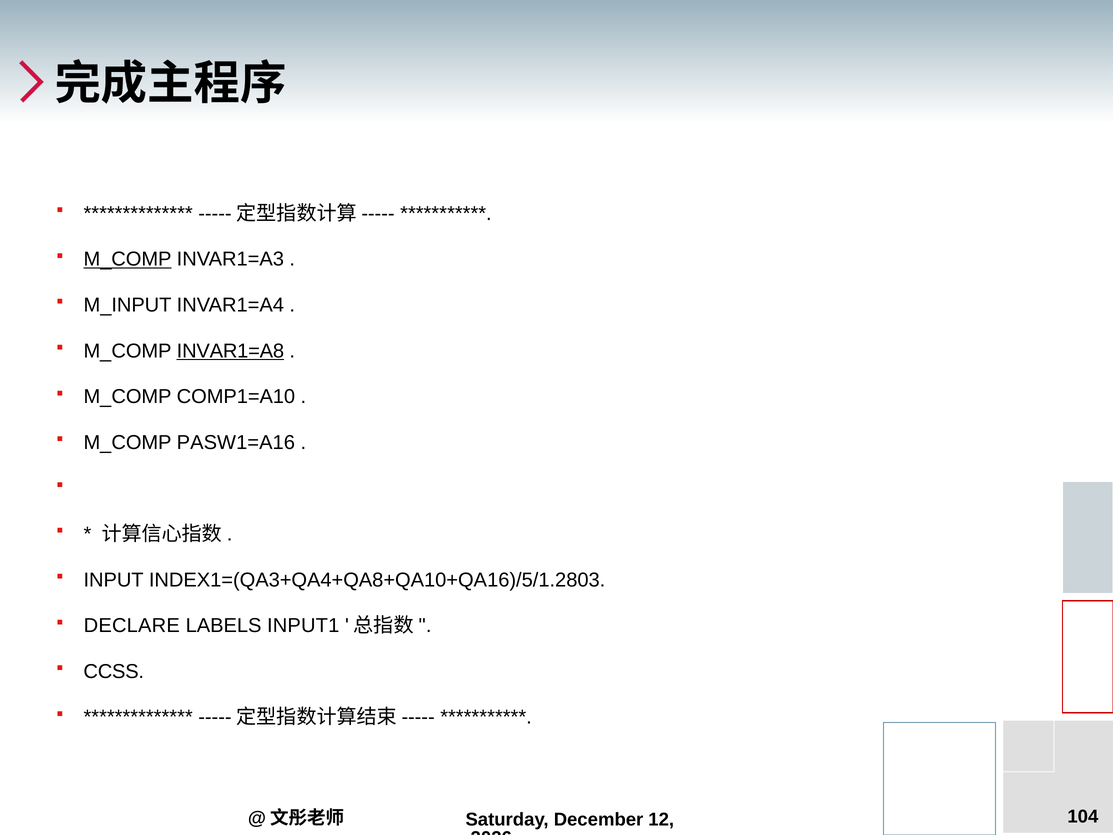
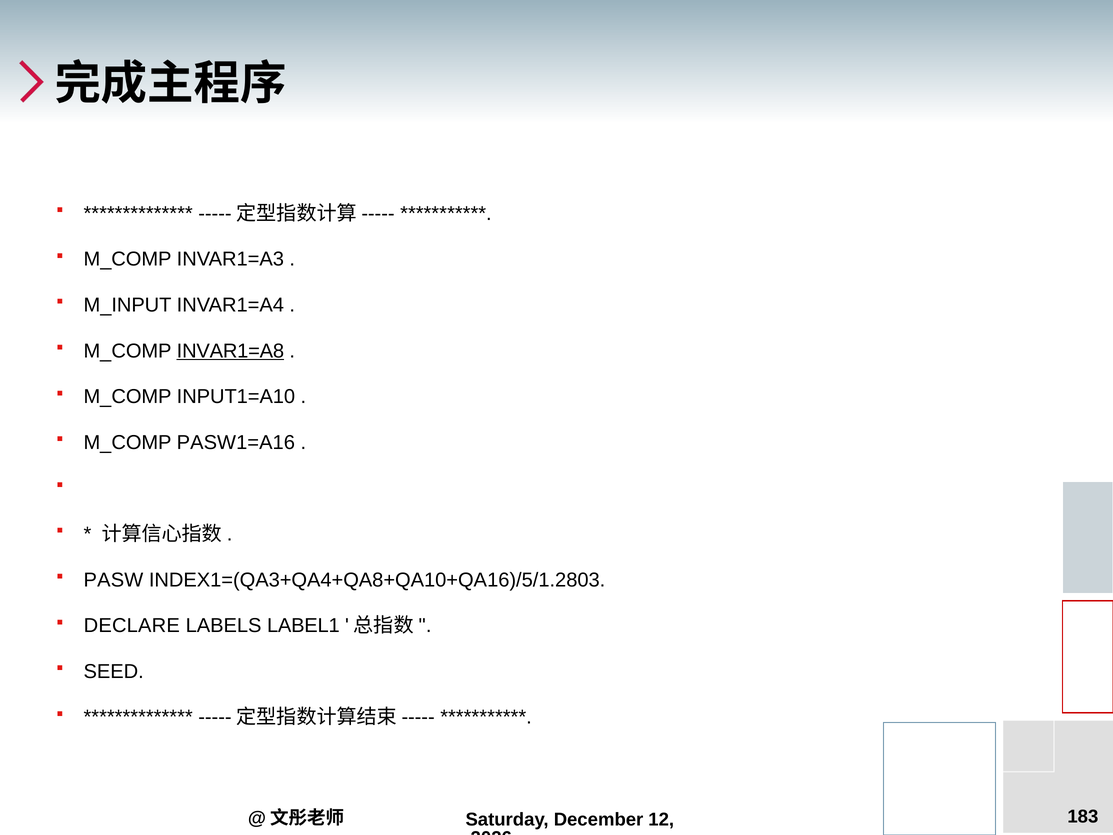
M_COMP at (128, 259) underline: present -> none
COMP1=A10: COMP1=A10 -> INPUT1=A10
INPUT: INPUT -> PASW
INPUT1: INPUT1 -> LABEL1
CCSS: CCSS -> SEED
104: 104 -> 183
